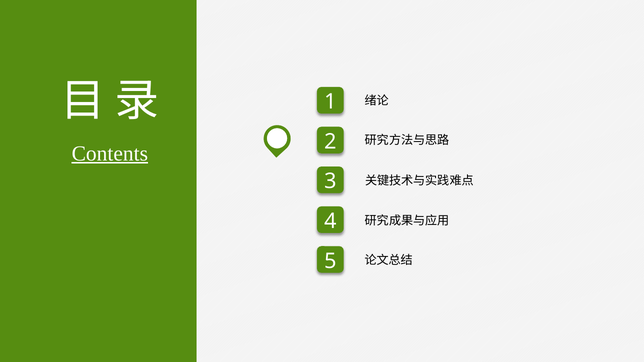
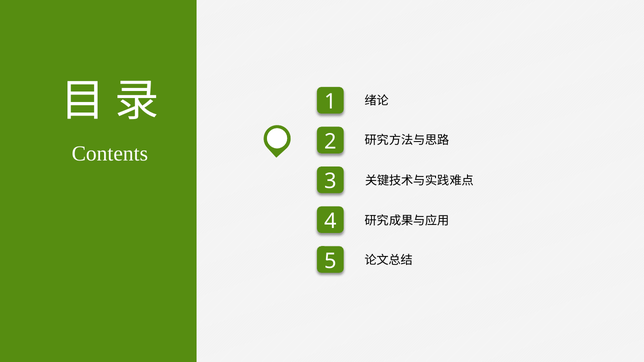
Contents underline: present -> none
